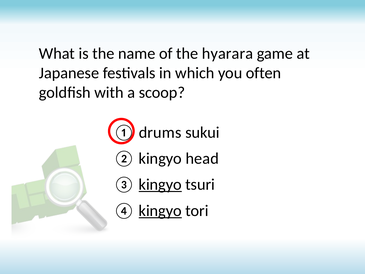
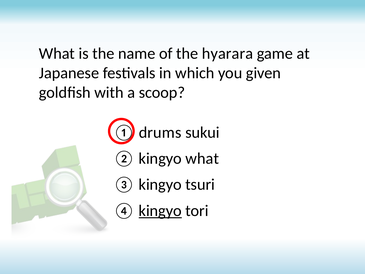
often: often -> given
kingyo head: head -> what
kingyo at (160, 184) underline: present -> none
